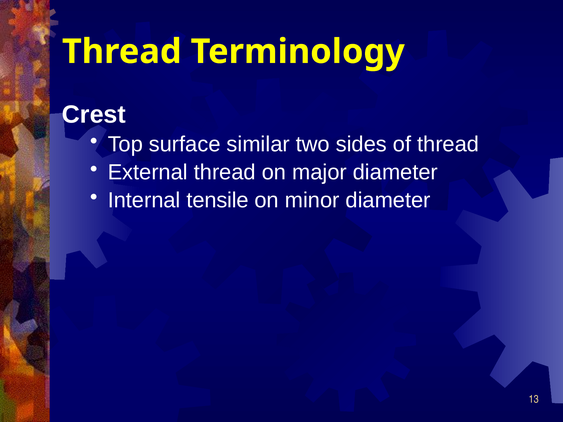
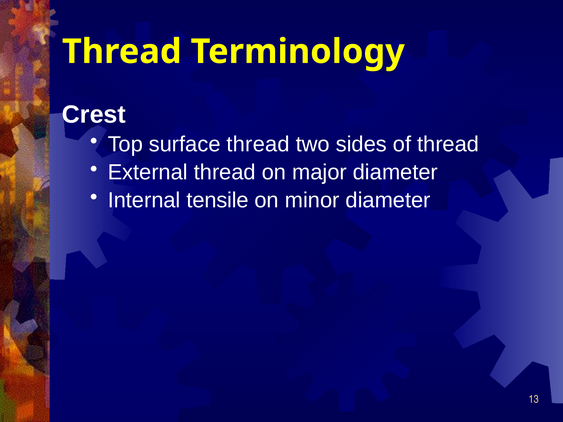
surface similar: similar -> thread
